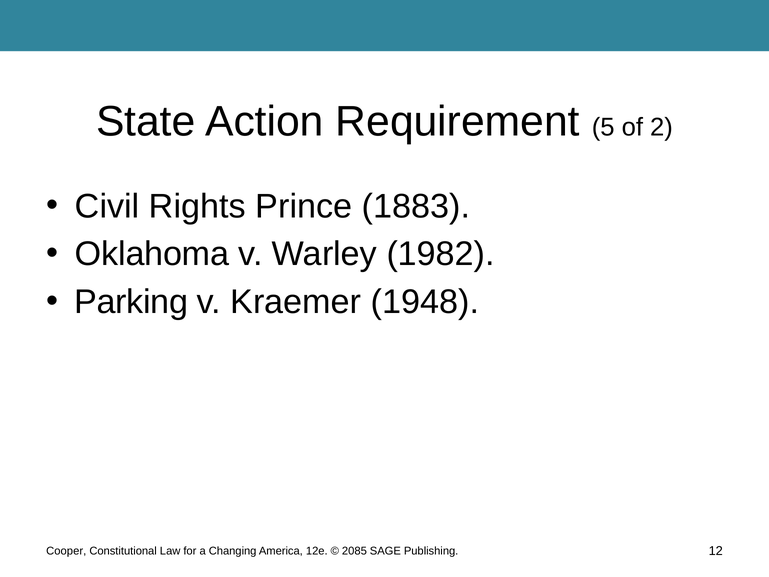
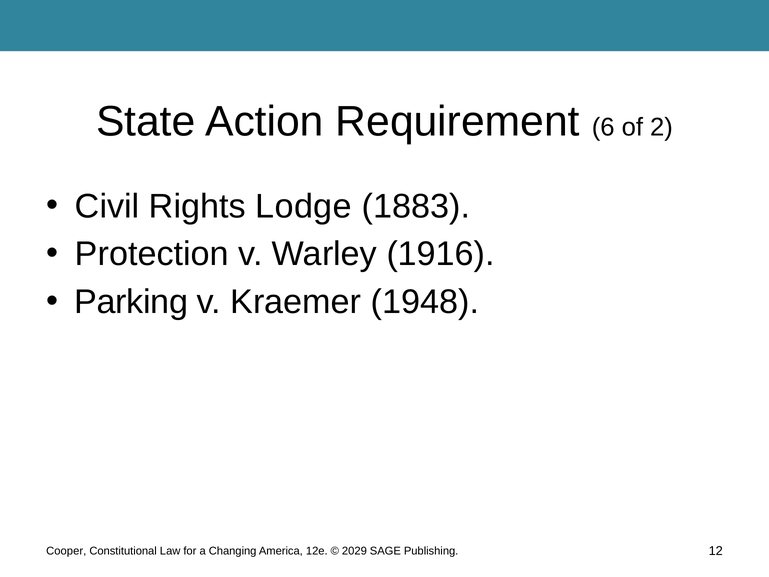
5: 5 -> 6
Prince: Prince -> Lodge
Oklahoma: Oklahoma -> Protection
1982: 1982 -> 1916
2085: 2085 -> 2029
